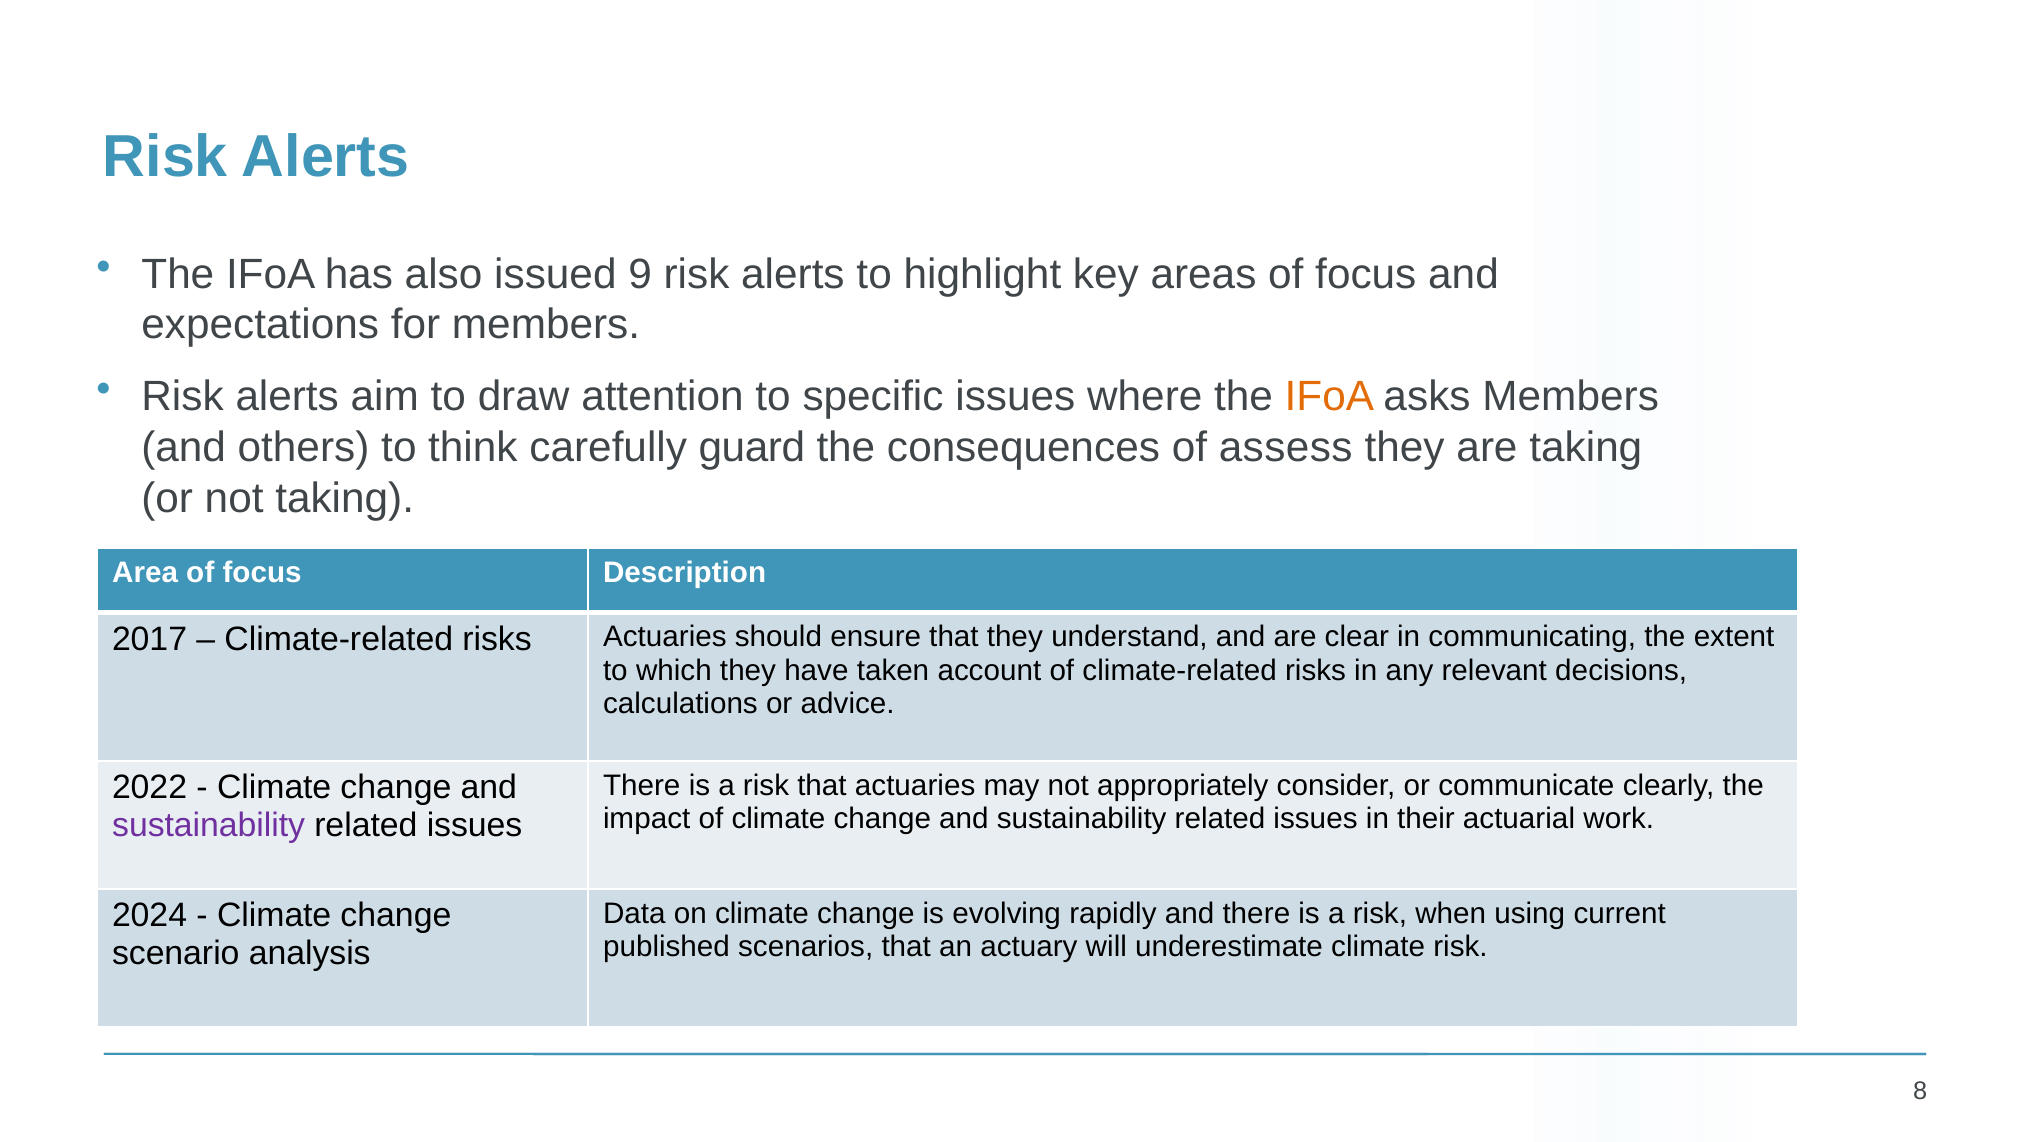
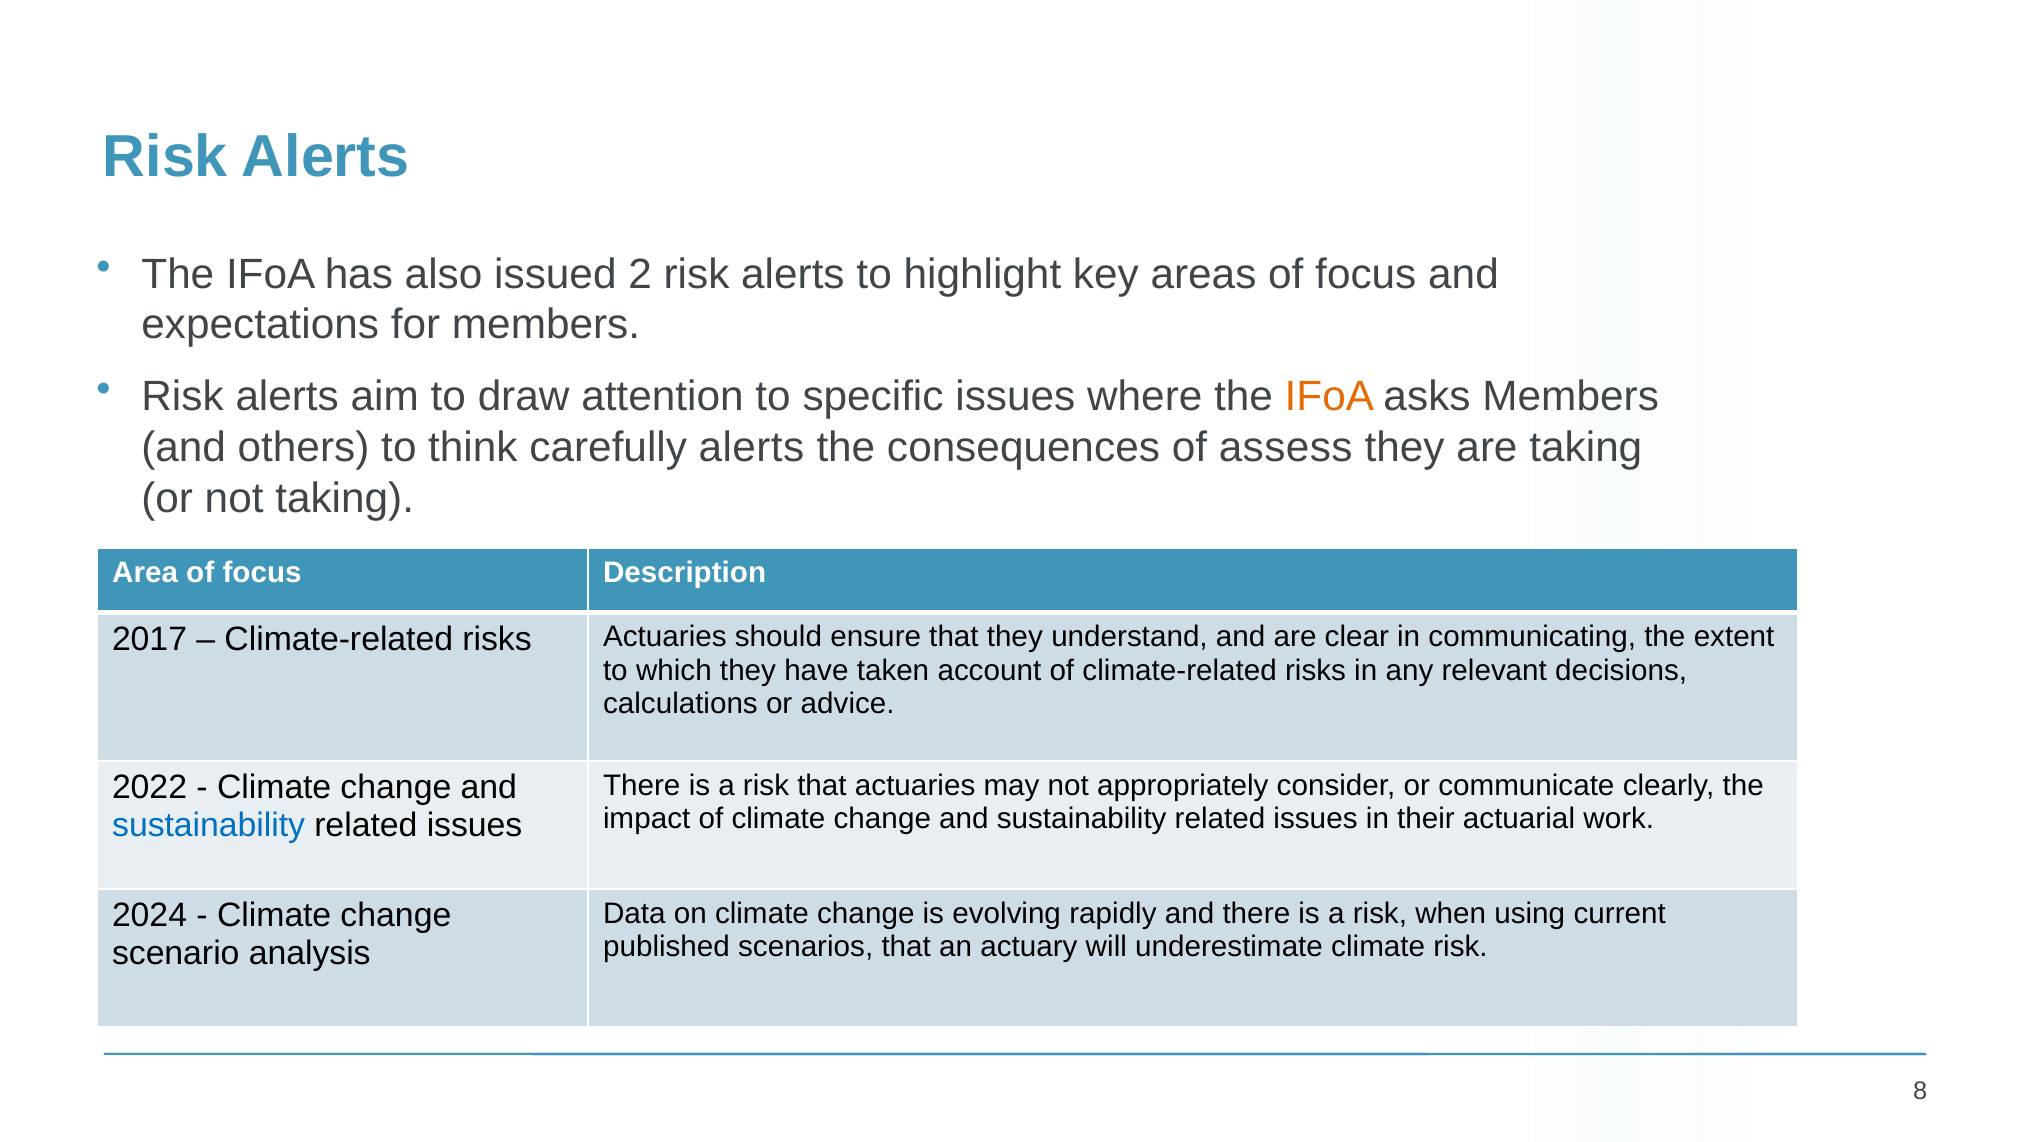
9: 9 -> 2
carefully guard: guard -> alerts
sustainability at (209, 825) colour: purple -> blue
